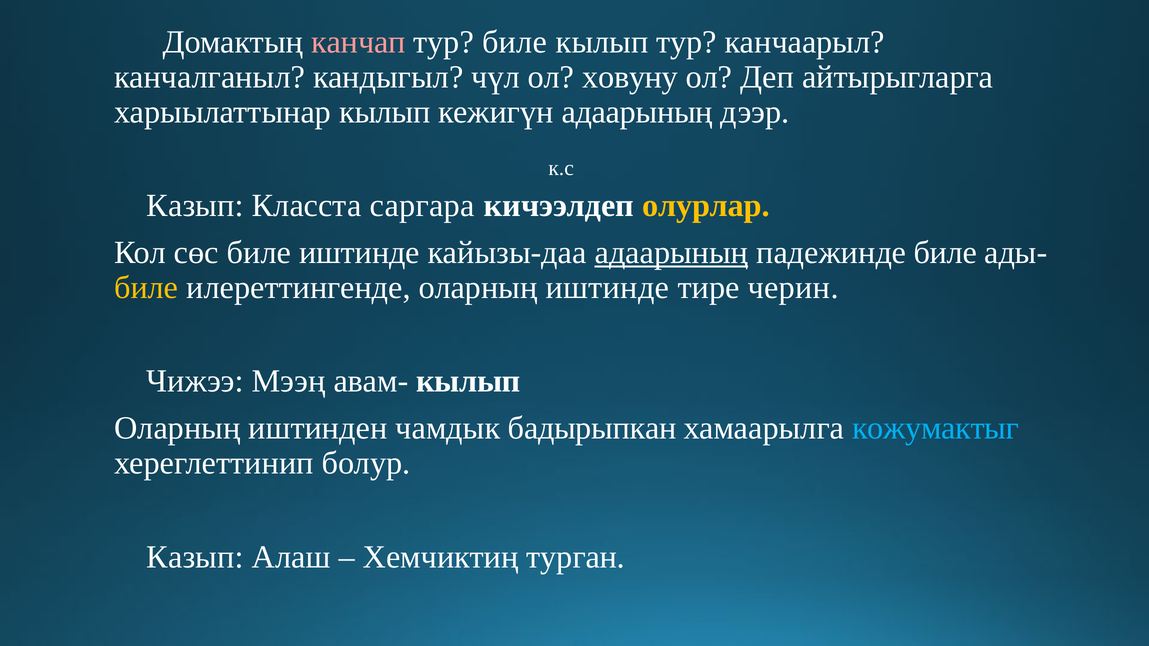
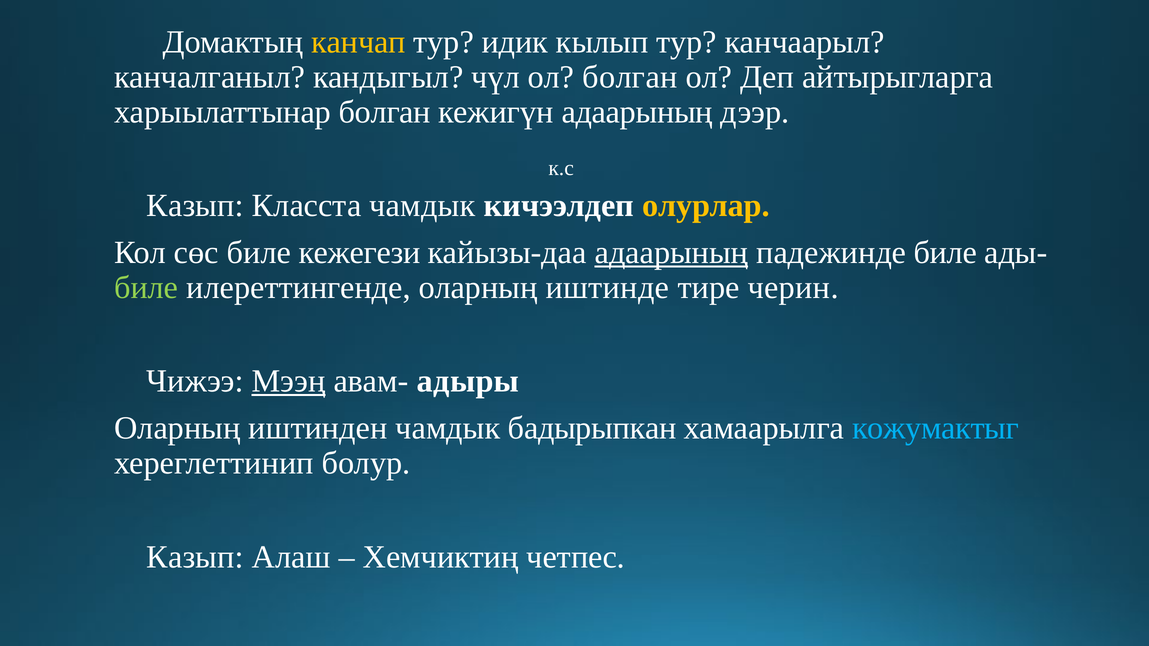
канчап colour: pink -> yellow
тур биле: биле -> идик
ол ховуну: ховуну -> болган
харыылаттынар кылып: кылып -> болган
Класста саргара: саргара -> чамдык
биле иштинде: иштинде -> кежегези
биле at (146, 288) colour: yellow -> light green
Мээң underline: none -> present
авам- кылып: кылып -> адыры
турган: турган -> четпес
